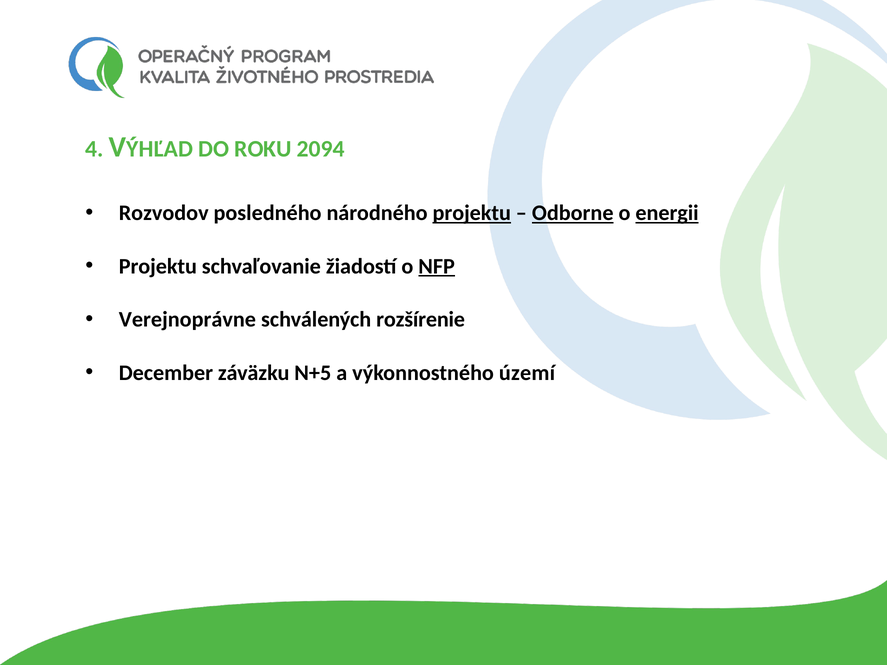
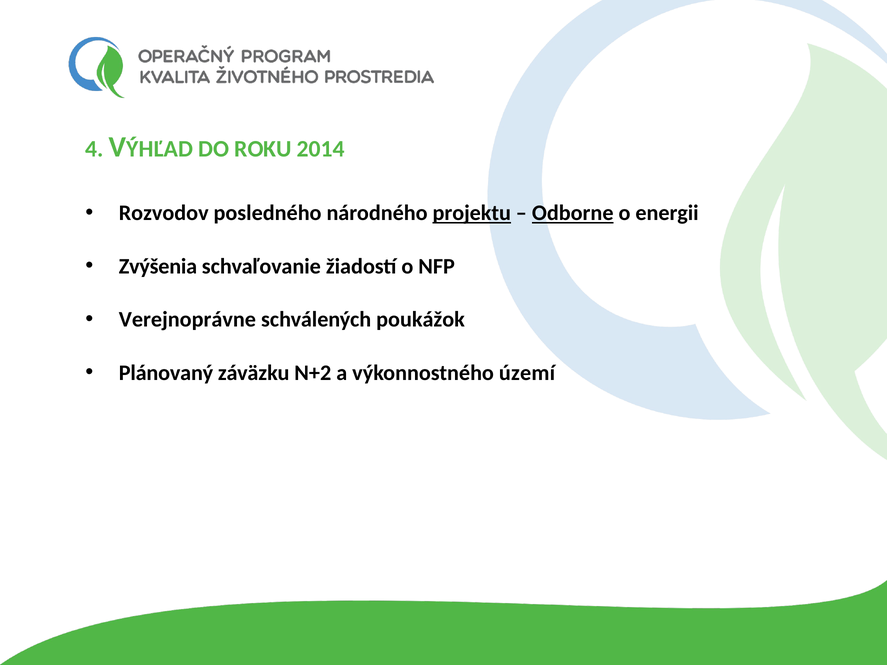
2094: 2094 -> 2014
energii underline: present -> none
Projektu at (158, 266): Projektu -> Zvýšenia
NFP underline: present -> none
rozšírenie: rozšírenie -> poukážok
December: December -> Plánovaný
N+5: N+5 -> N+2
